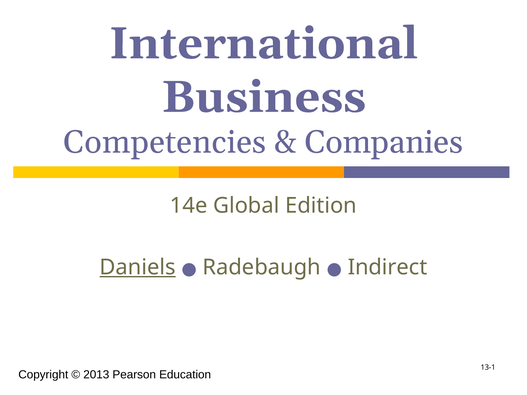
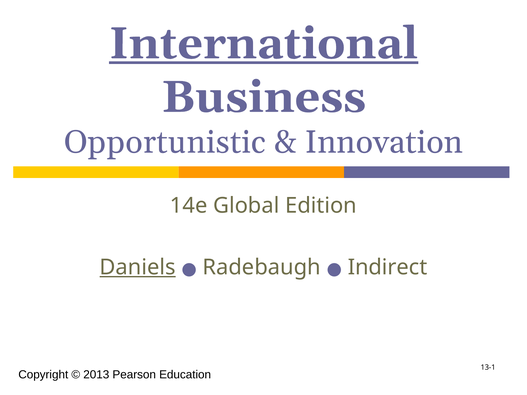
International underline: none -> present
Competencies: Competencies -> Opportunistic
Companies: Companies -> Innovation
